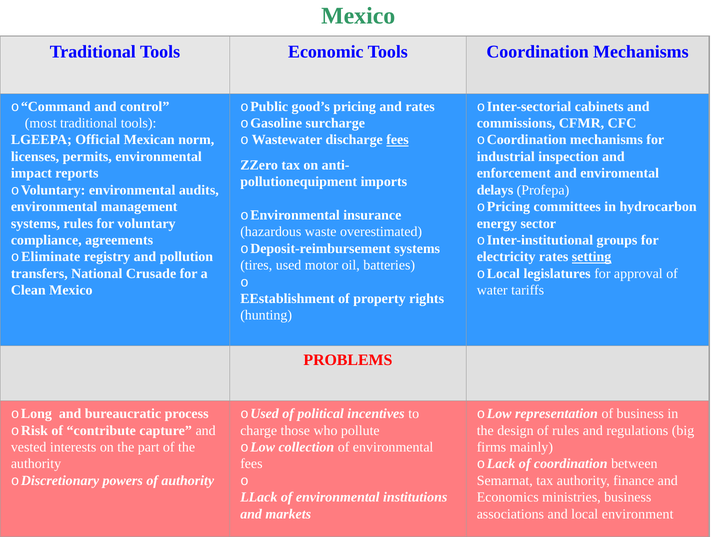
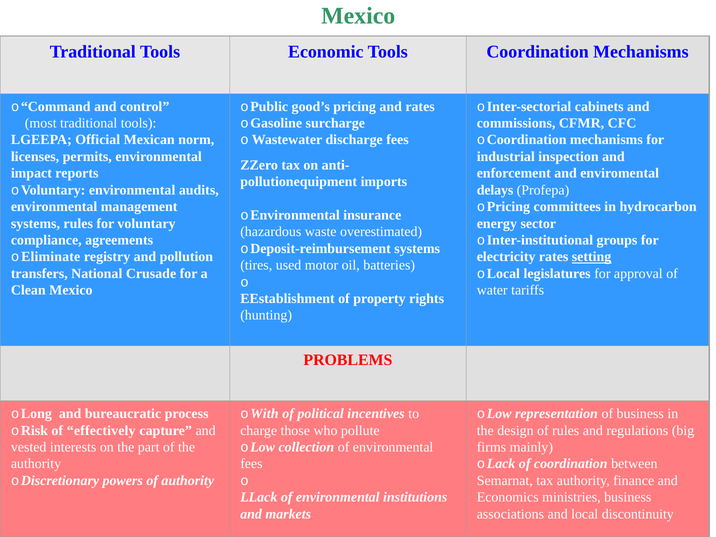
fees at (397, 140) underline: present -> none
o Used: Used -> With
contribute: contribute -> effectively
environment: environment -> discontinuity
